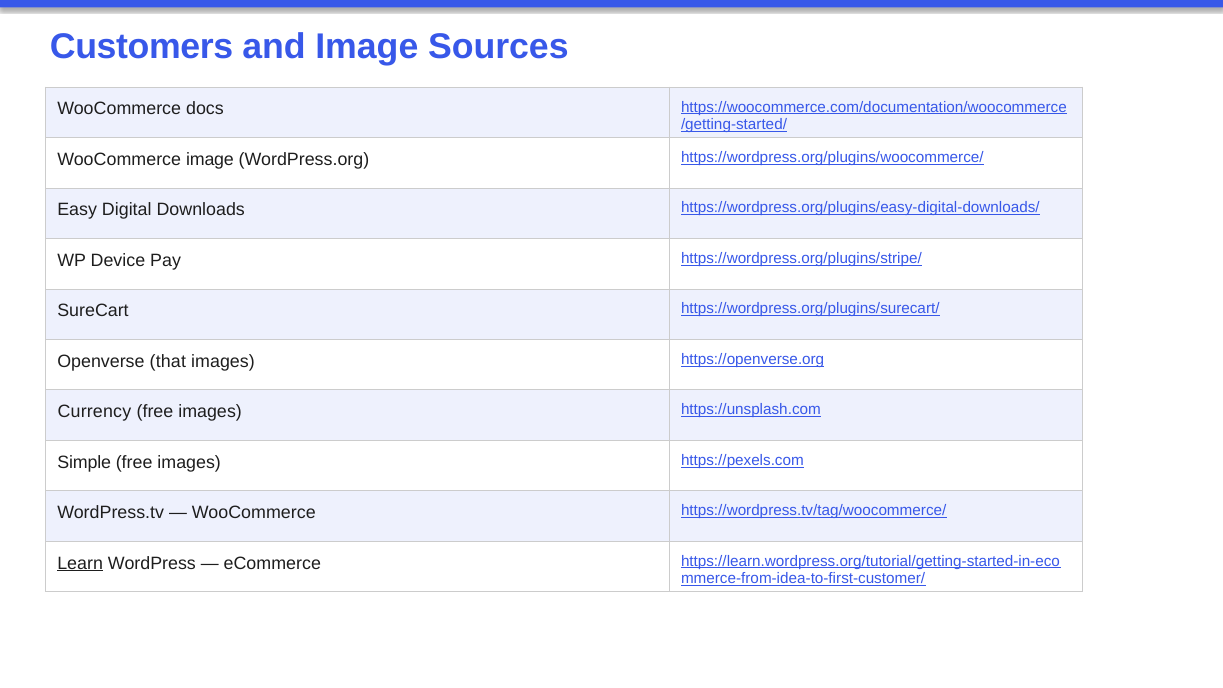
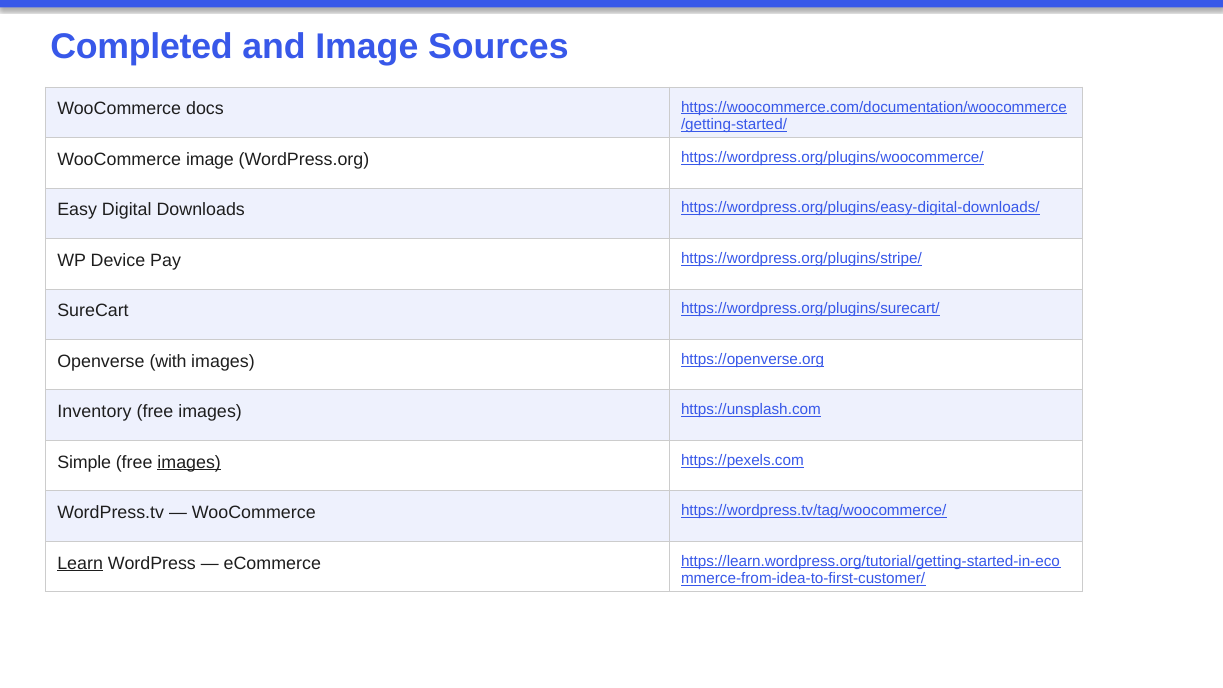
Customers: Customers -> Completed
that: that -> with
Currency: Currency -> Inventory
images at (189, 462) underline: none -> present
